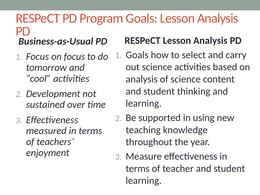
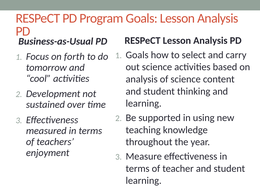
on focus: focus -> forth
